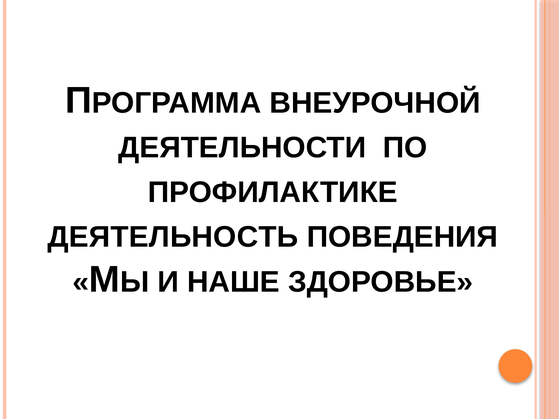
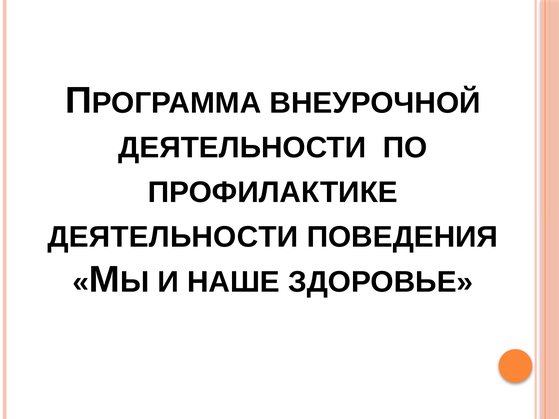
ДЕЯТЕЛЬНОСТЬ at (173, 237): ДЕЯТЕЛЬНОСТЬ -> ДЕЯТЕЛЬНОСТИ
